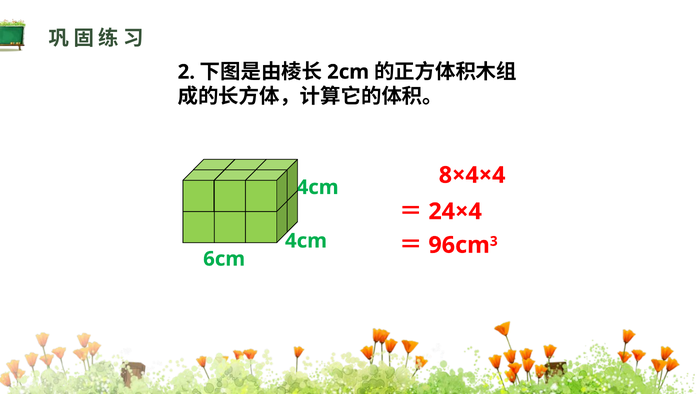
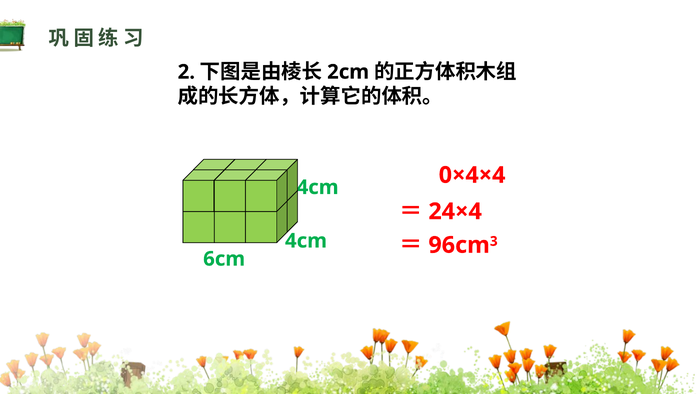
8×4×4: 8×4×4 -> 0×4×4
